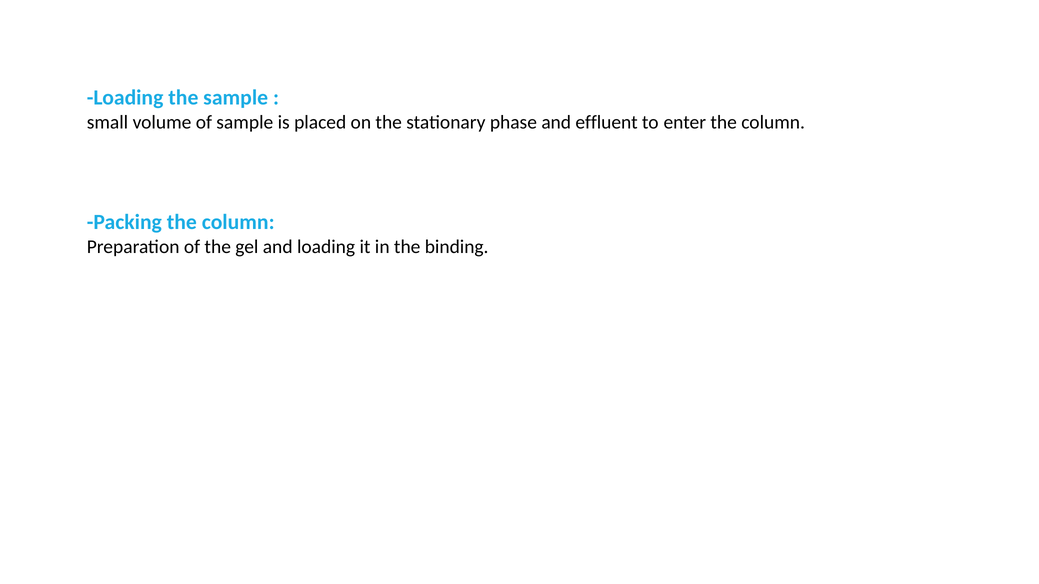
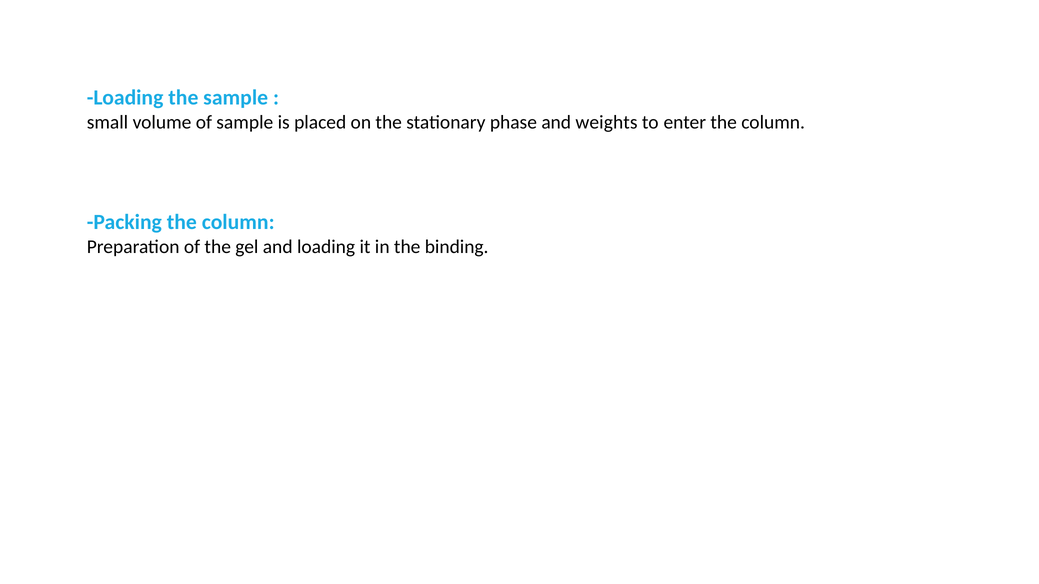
effluent: effluent -> weights
